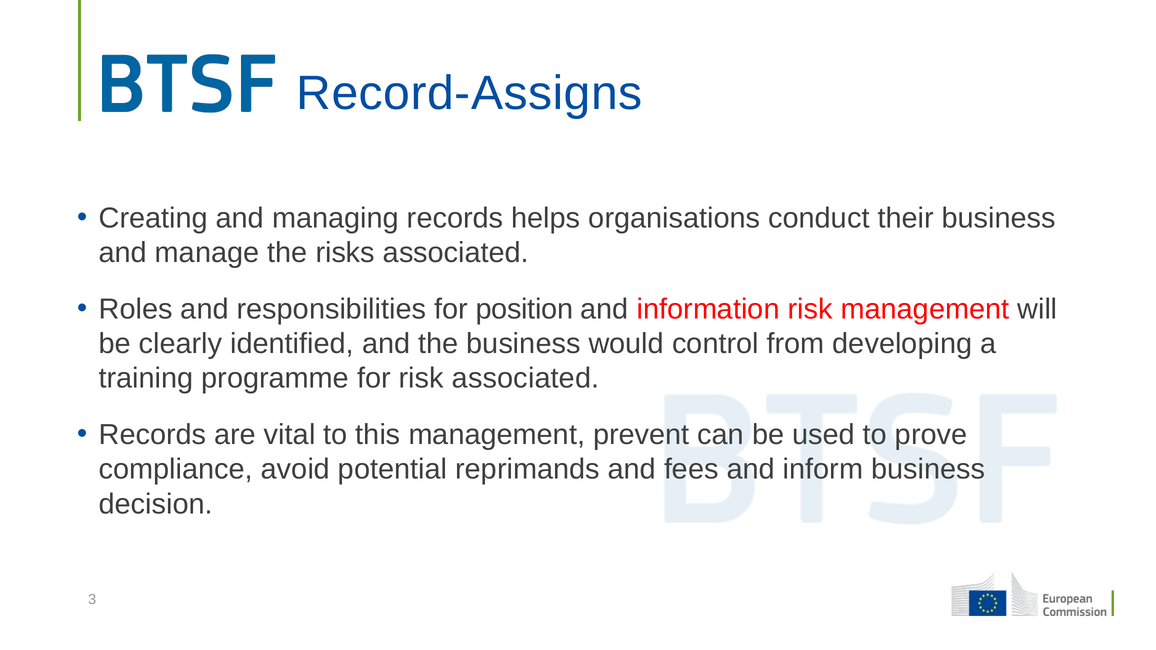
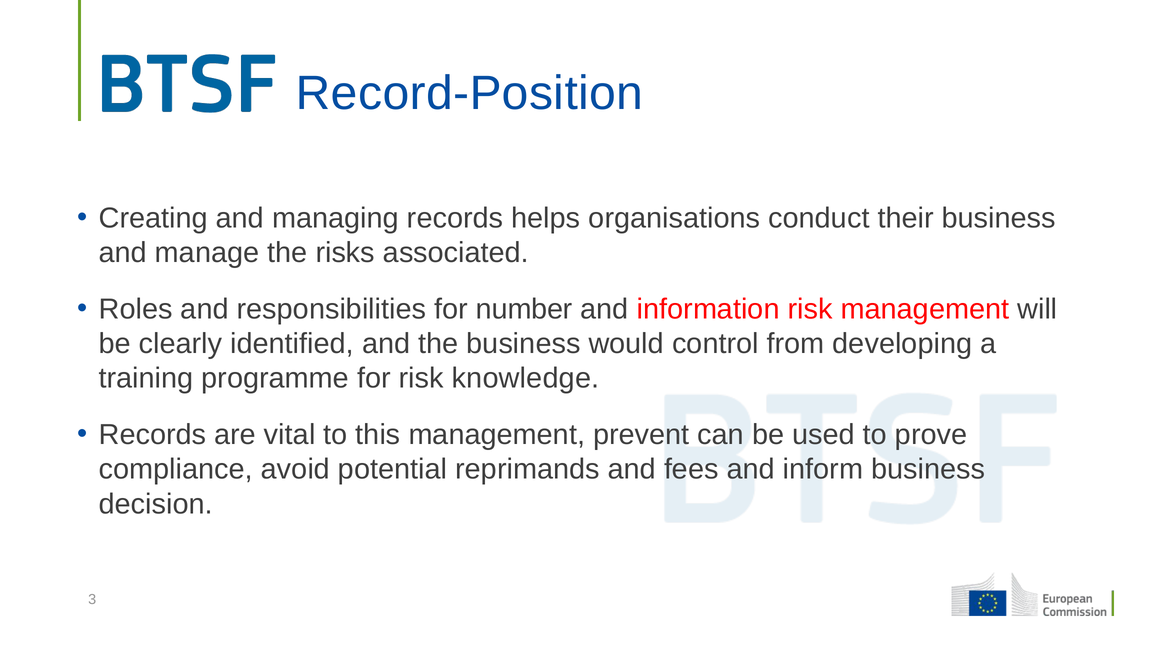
Record-Assigns: Record-Assigns -> Record-Position
position: position -> number
risk associated: associated -> knowledge
